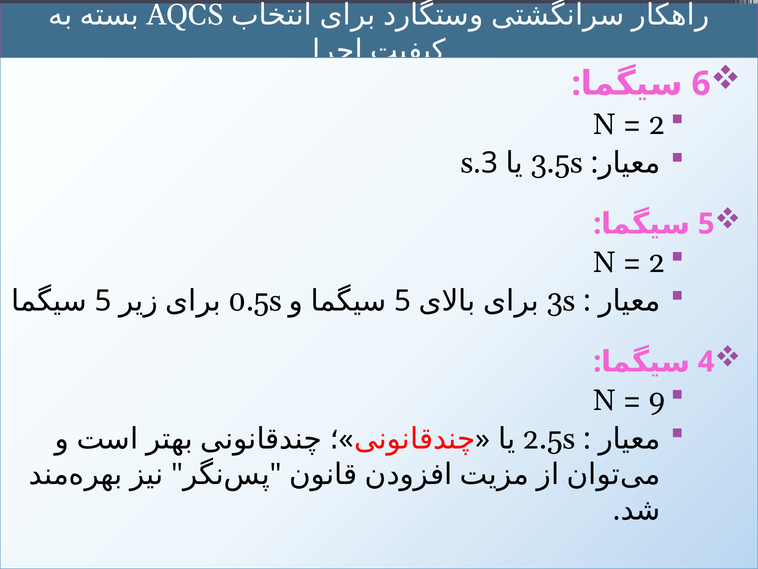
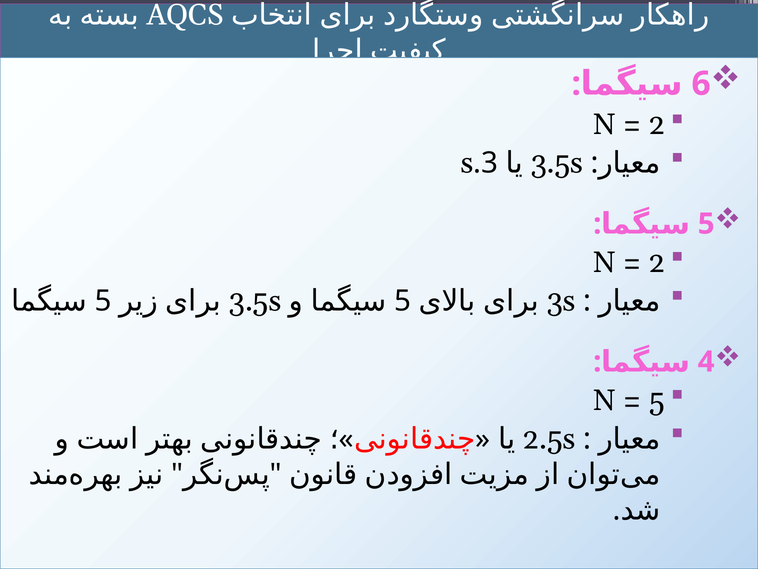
0.5s at (255, 301): 0.5s -> 3.5s
9 at (657, 400): 9 -> 5
